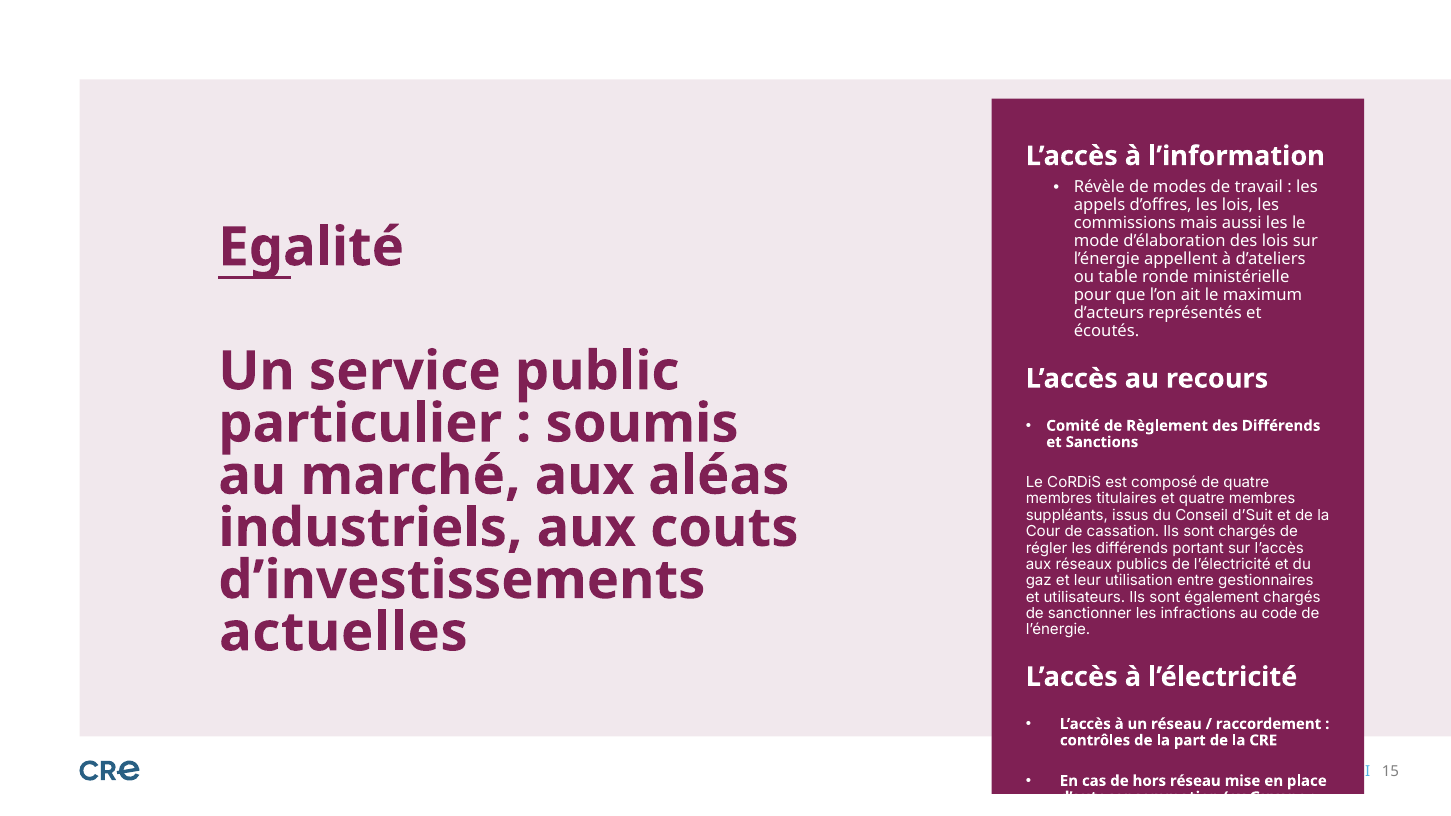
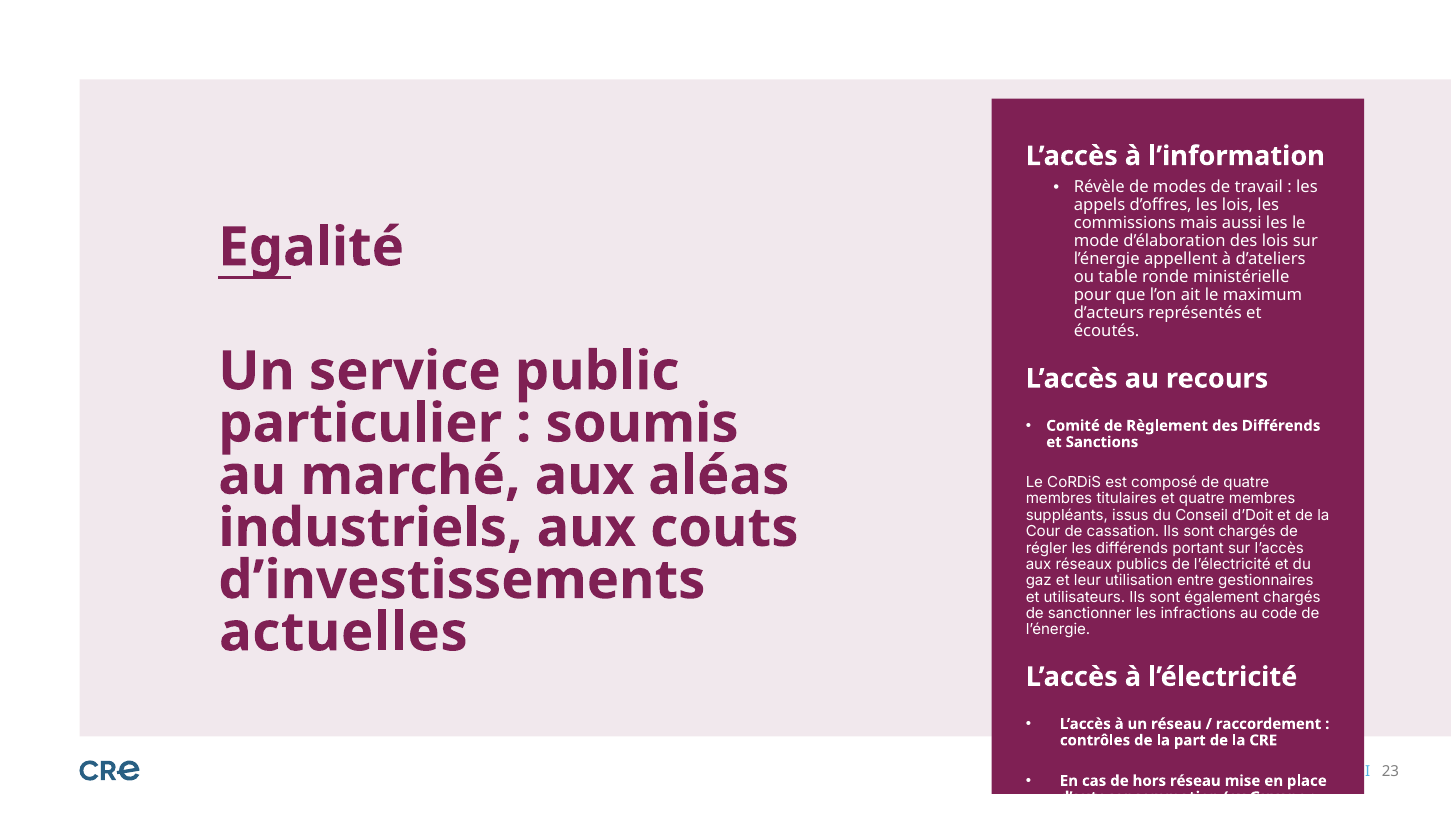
d’Suit: d’Suit -> d’Doit
15: 15 -> 23
